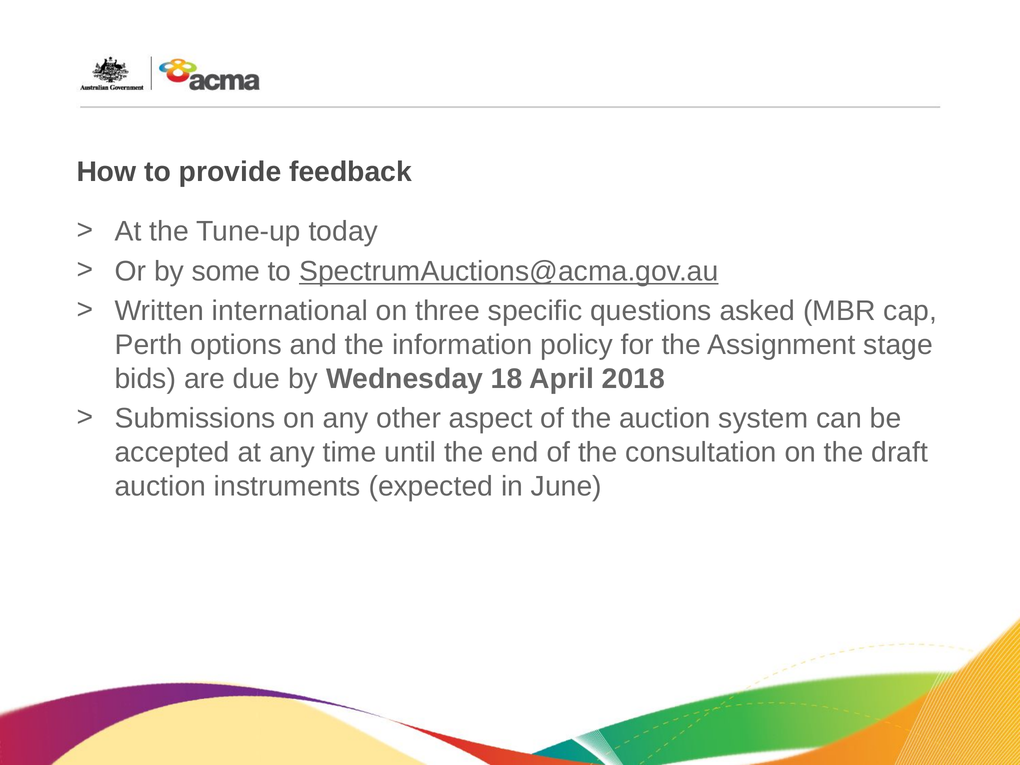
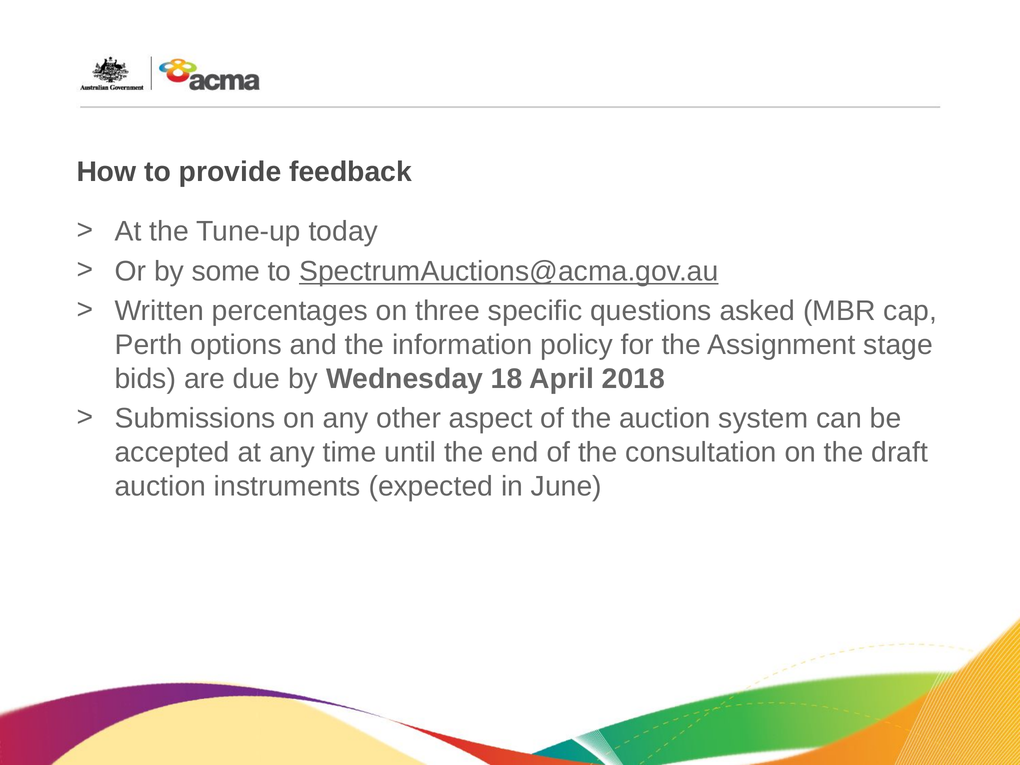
international: international -> percentages
